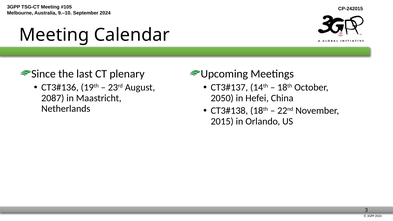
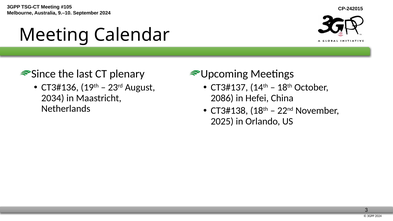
2087: 2087 -> 2034
2050: 2050 -> 2086
2015: 2015 -> 2025
